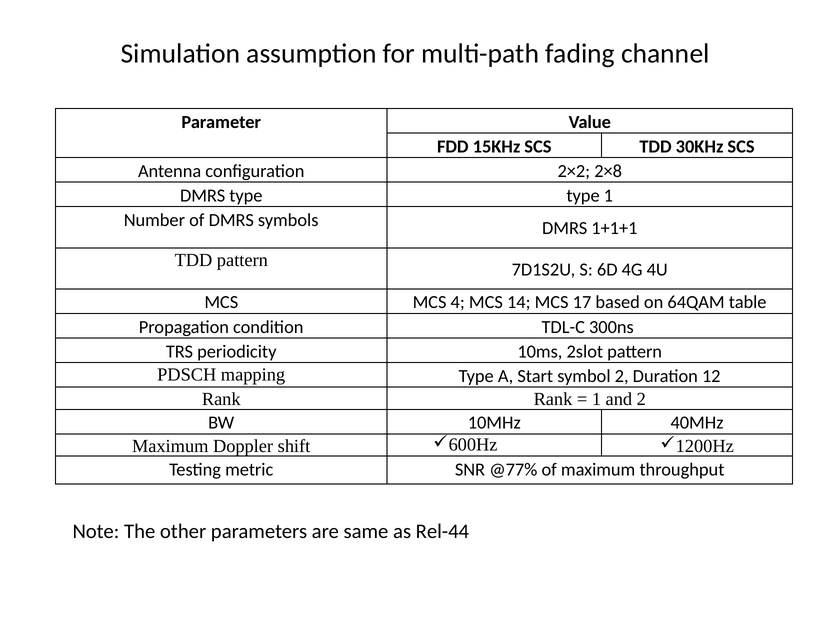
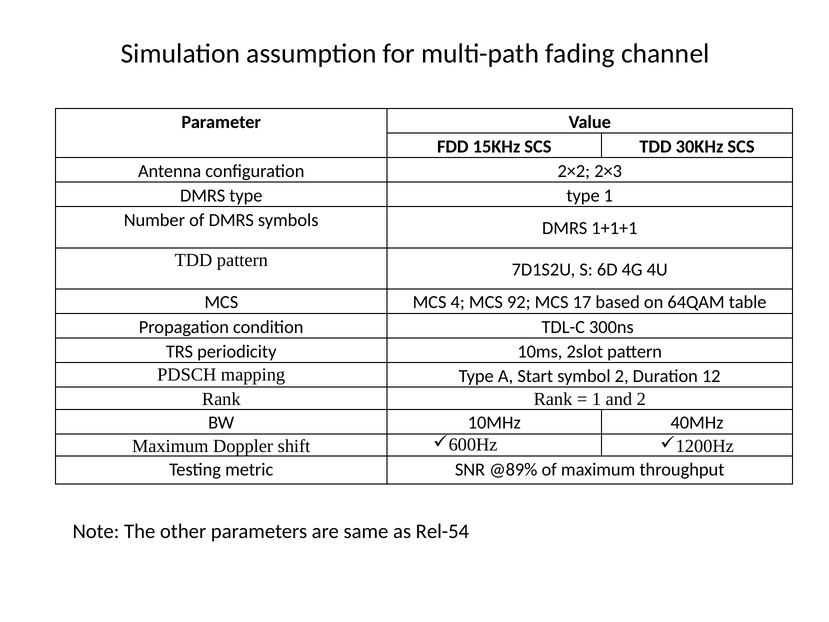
2×8: 2×8 -> 2×3
14: 14 -> 92
@77%: @77% -> @89%
Rel-44: Rel-44 -> Rel-54
